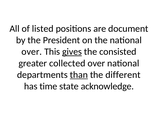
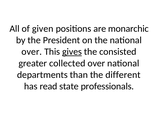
listed: listed -> given
document: document -> monarchic
than underline: present -> none
time: time -> read
acknowledge: acknowledge -> professionals
